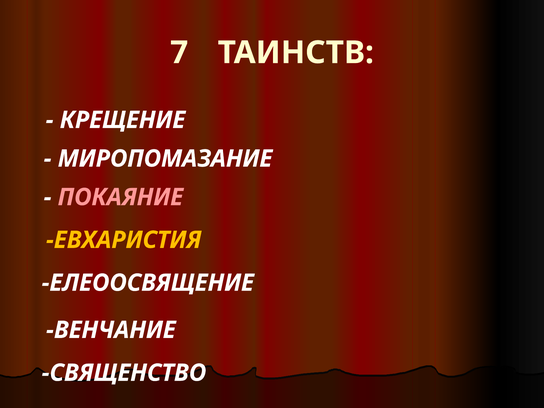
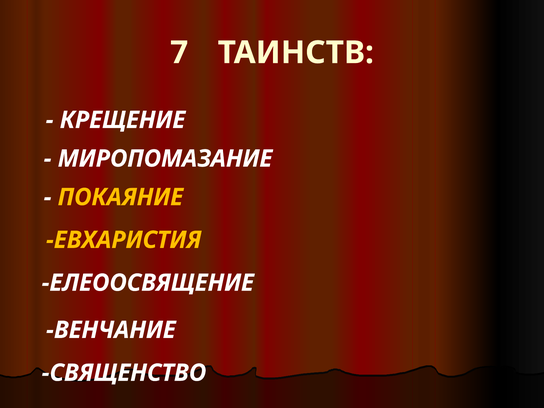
ПОКАЯНИЕ colour: pink -> yellow
